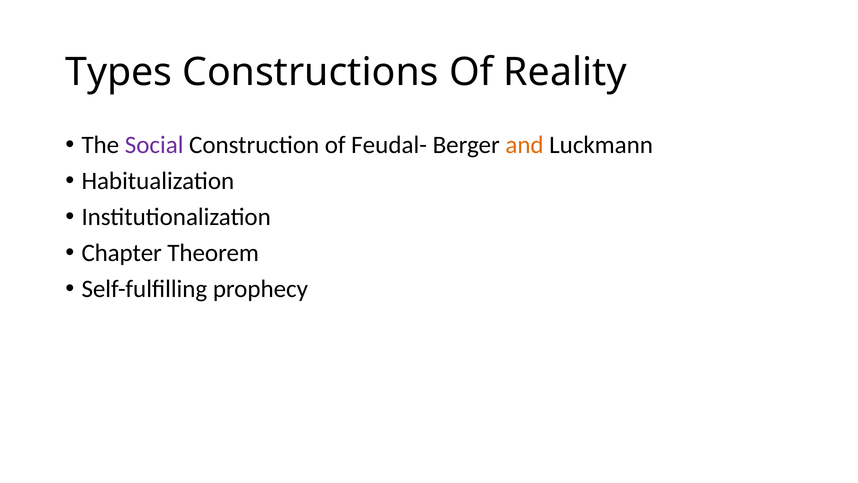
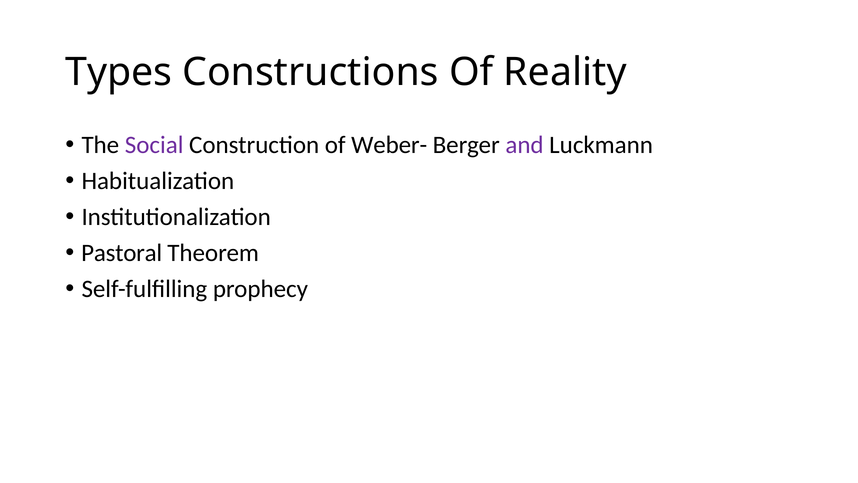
Feudal-: Feudal- -> Weber-
and colour: orange -> purple
Chapter: Chapter -> Pastoral
